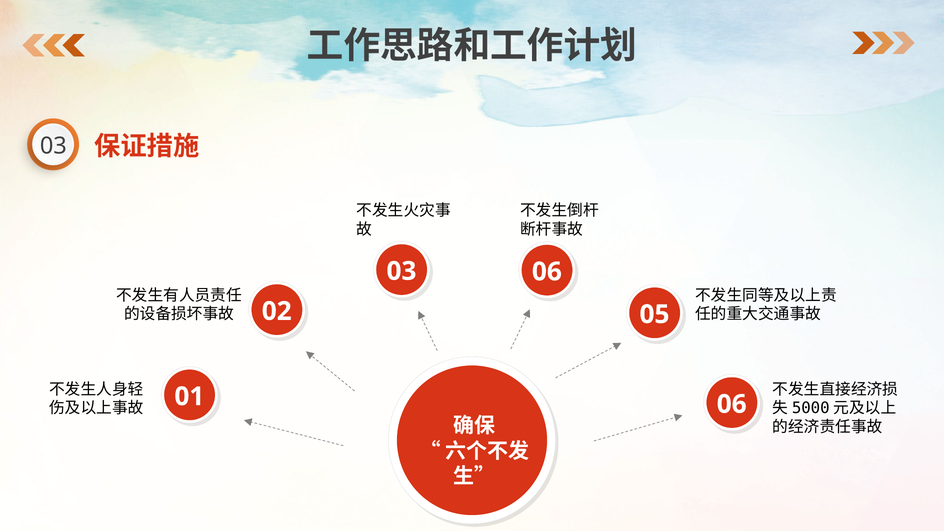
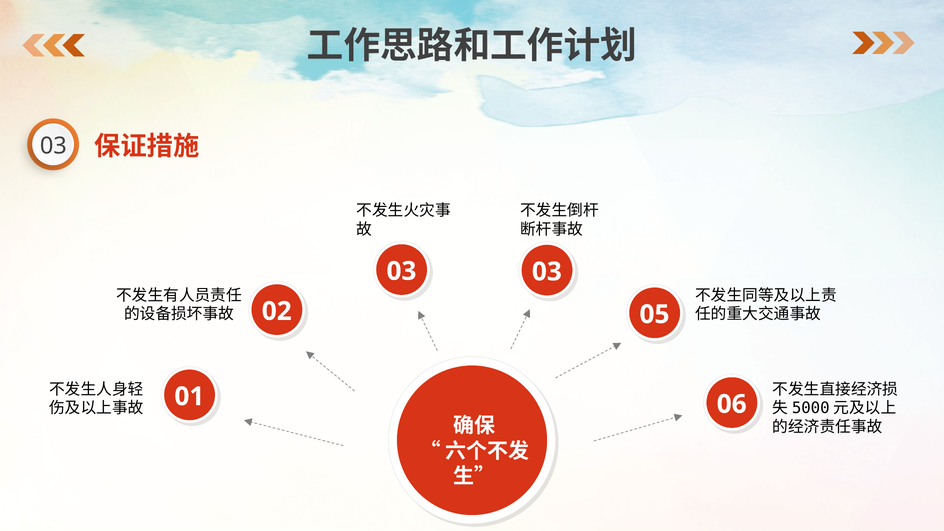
06 at (547, 272): 06 -> 03
